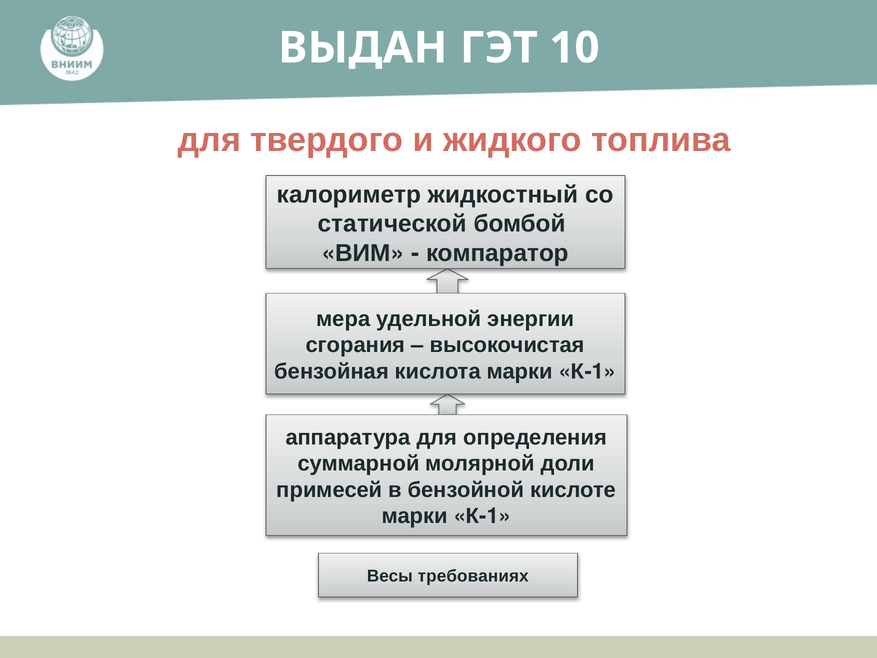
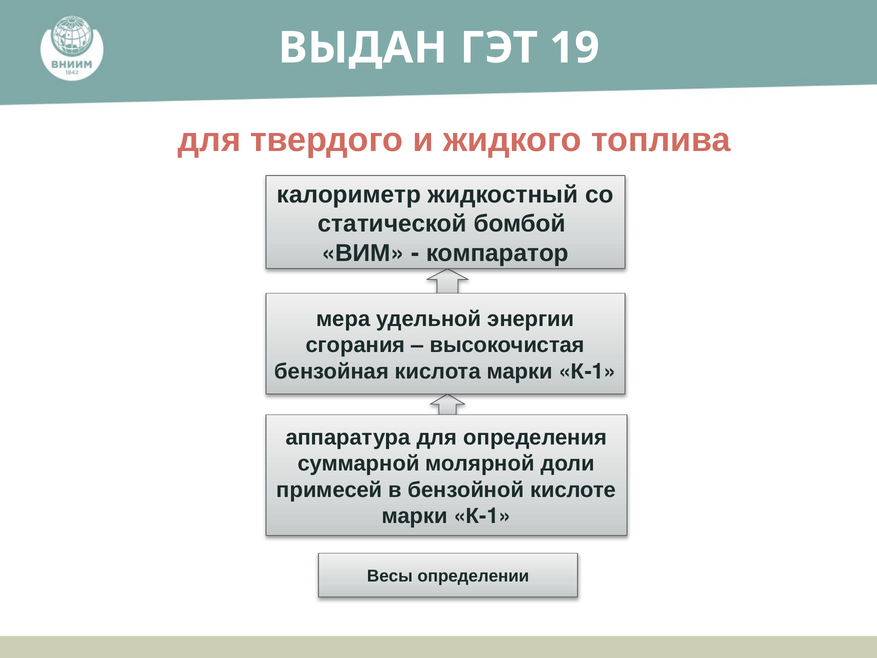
10: 10 -> 19
требованиях: требованиях -> определении
